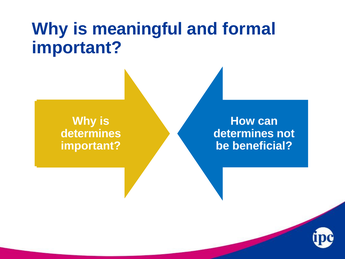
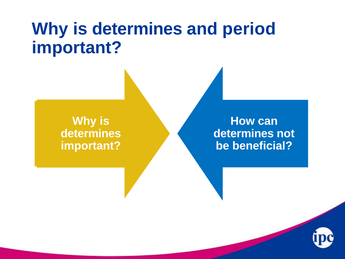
meaningful at (137, 29): meaningful -> determines
formal: formal -> period
